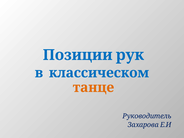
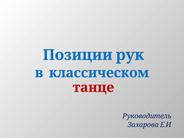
танце colour: orange -> red
